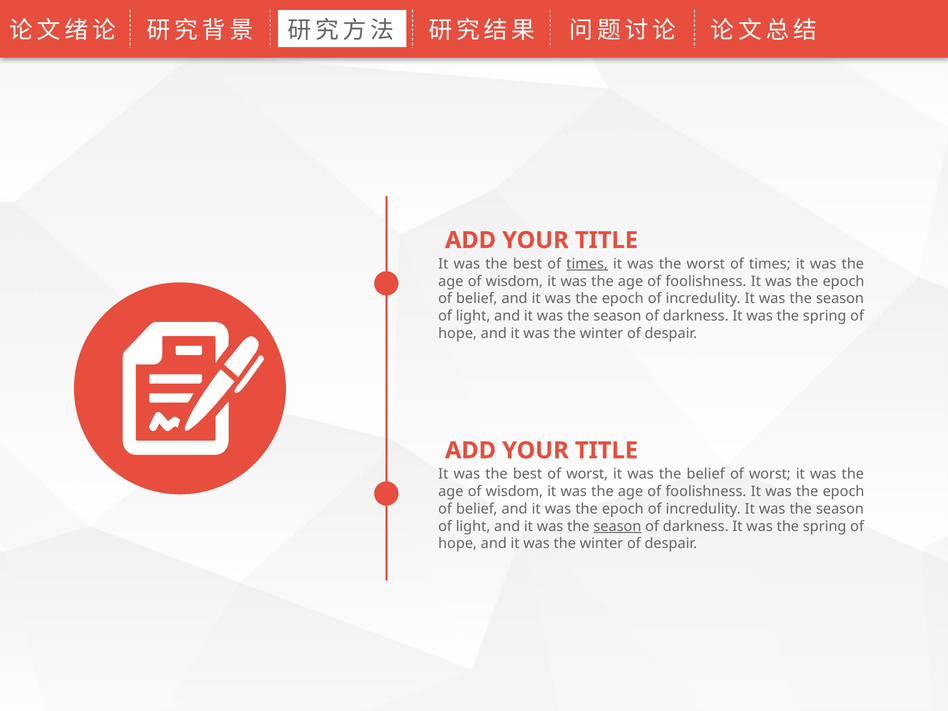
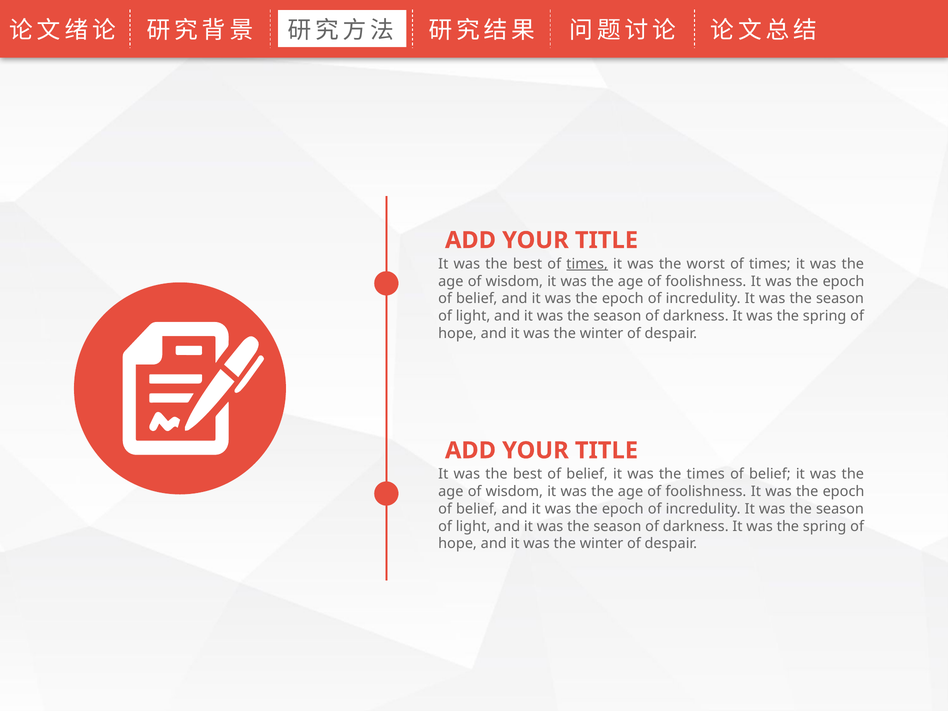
best of worst: worst -> belief
the belief: belief -> times
worst at (770, 474): worst -> belief
season at (617, 526) underline: present -> none
